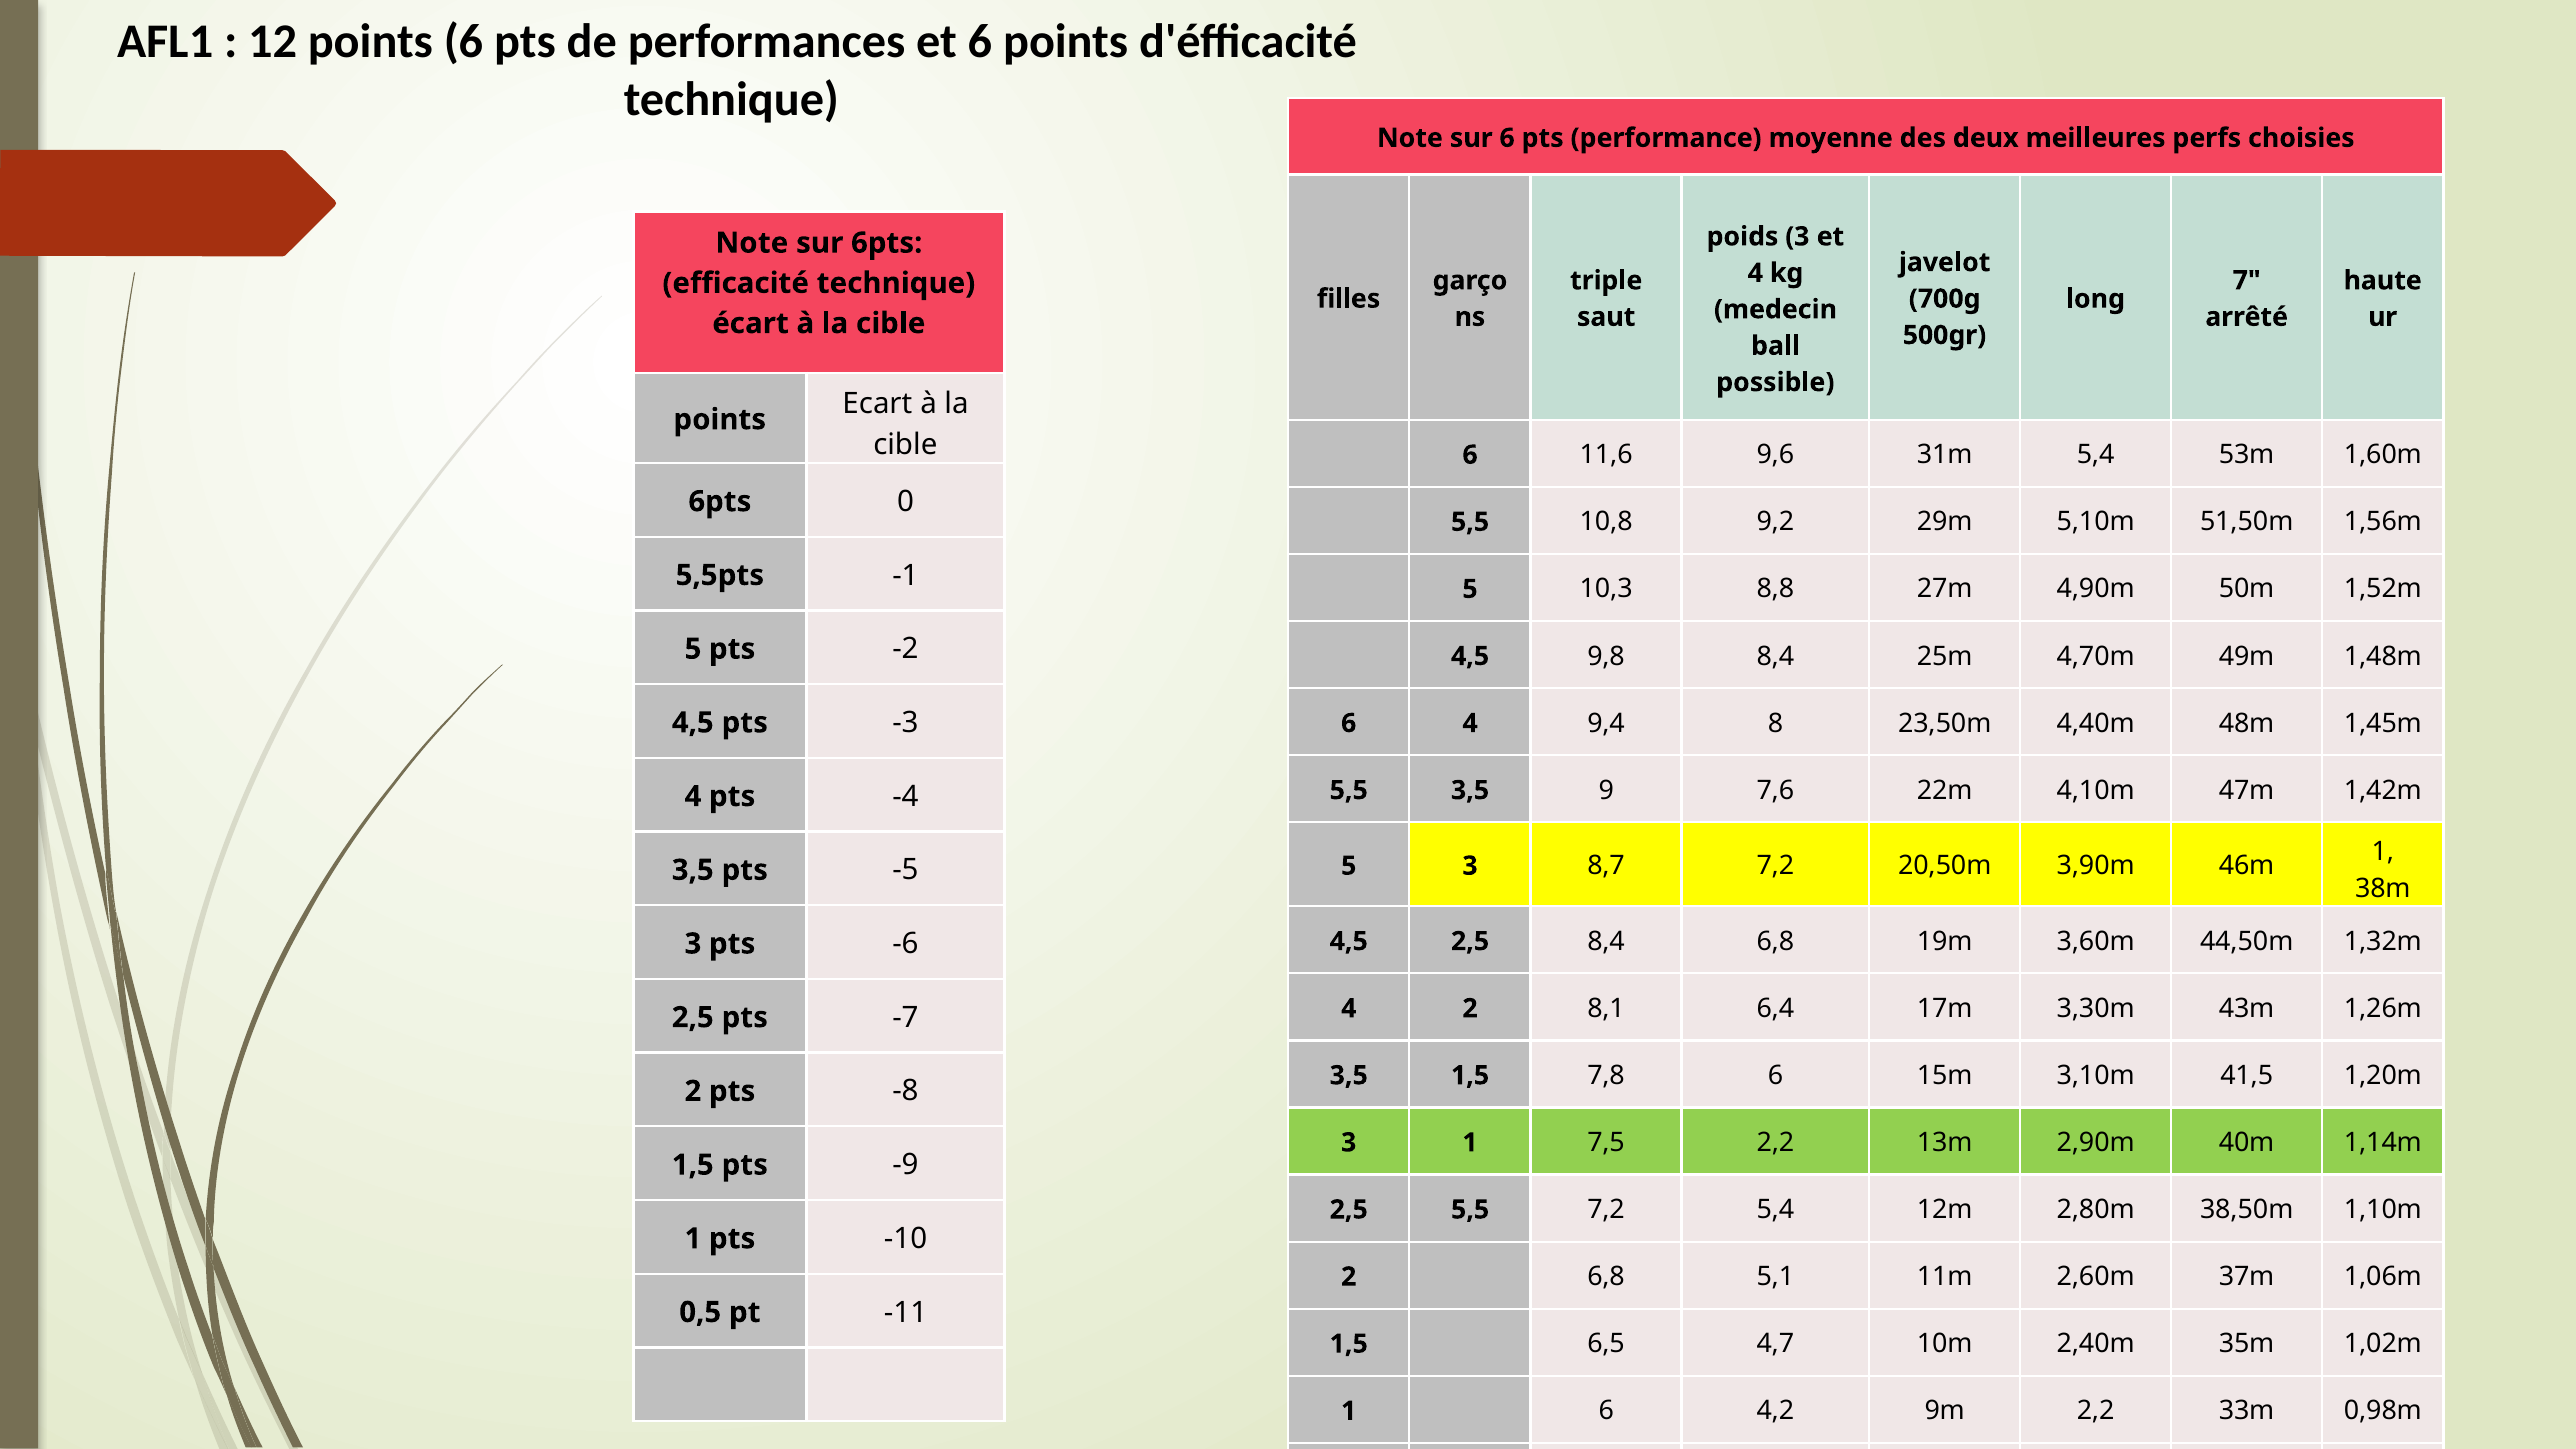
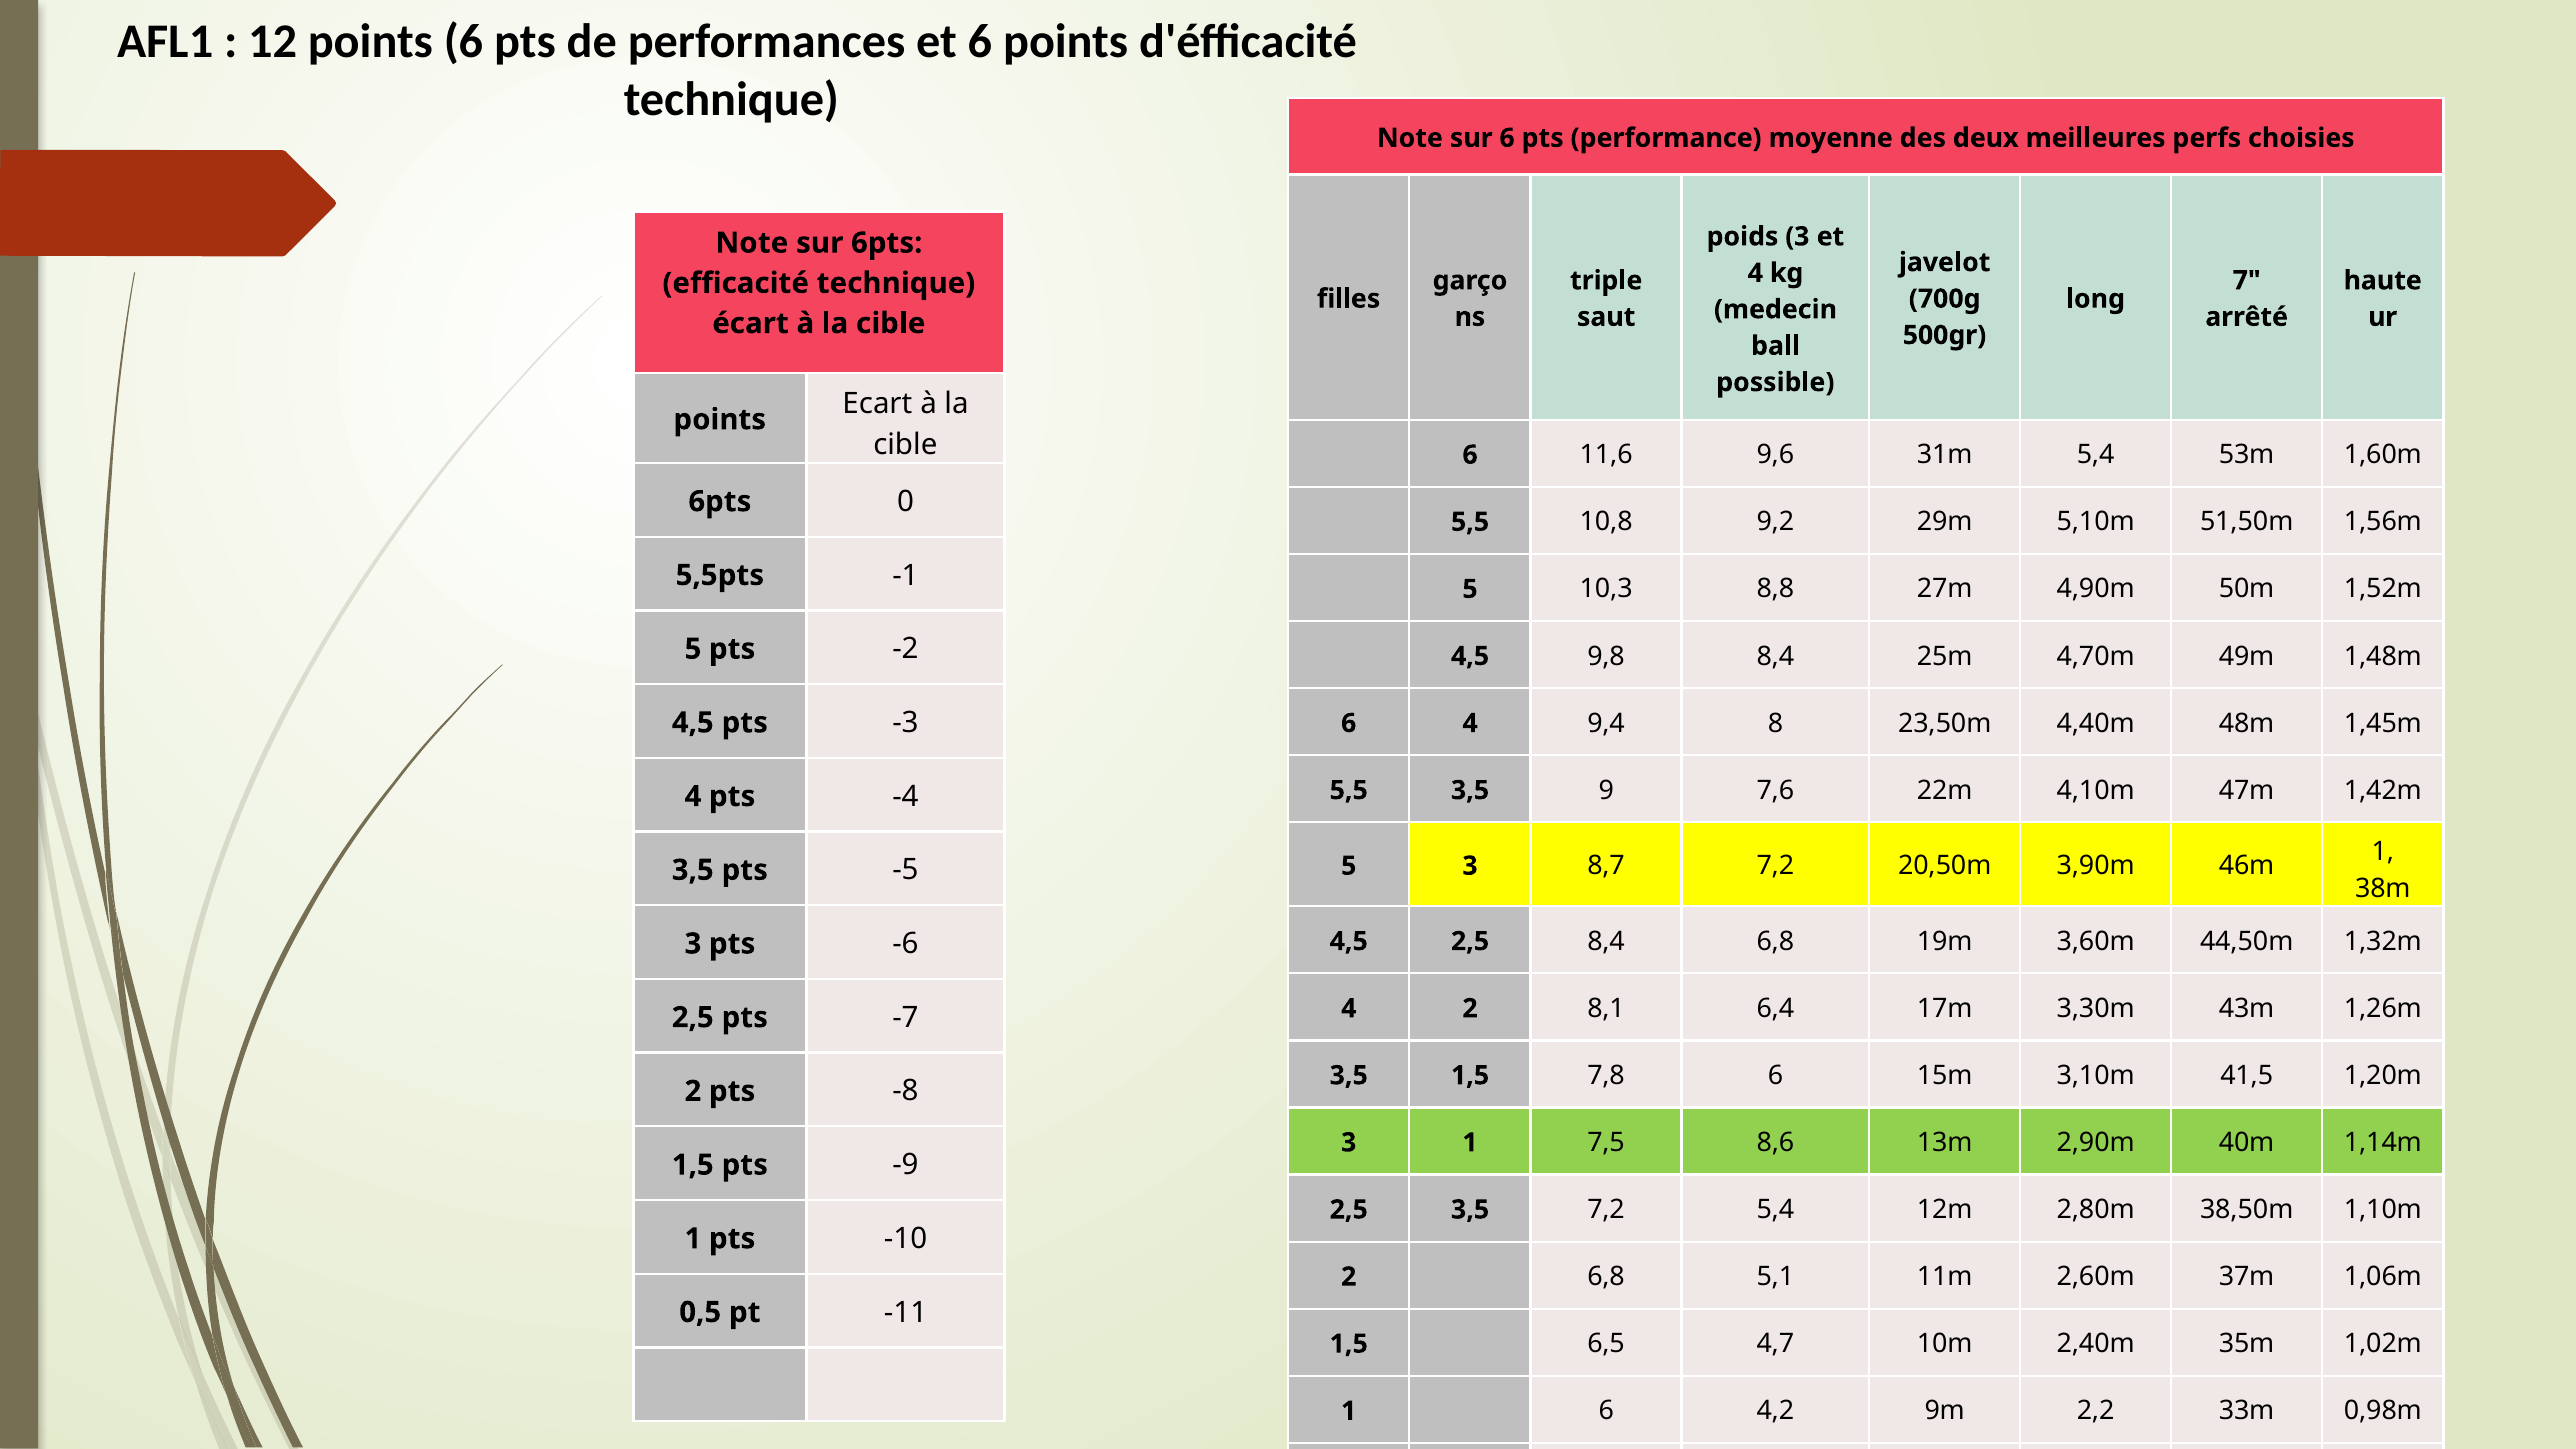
7,5 2,2: 2,2 -> 8,6
2,5 5,5: 5,5 -> 3,5
